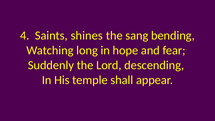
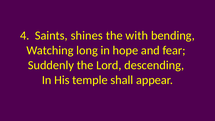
sang: sang -> with
